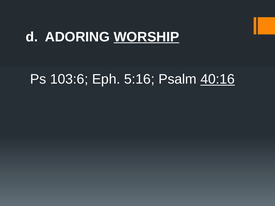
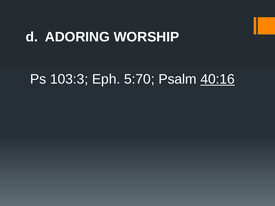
WORSHIP underline: present -> none
103:6: 103:6 -> 103:3
5:16: 5:16 -> 5:70
